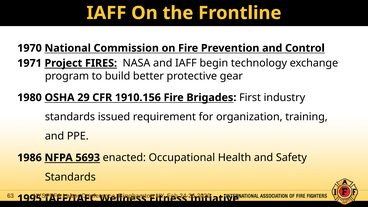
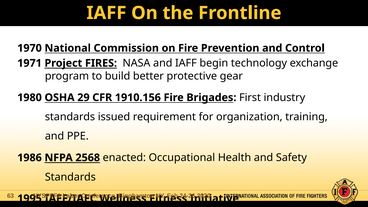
5693: 5693 -> 2568
